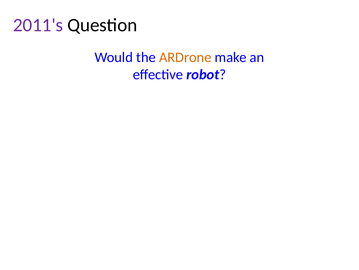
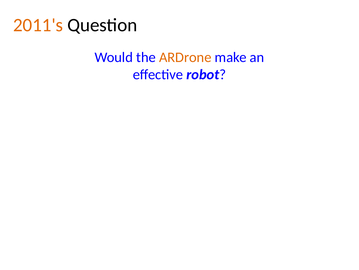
2011's colour: purple -> orange
